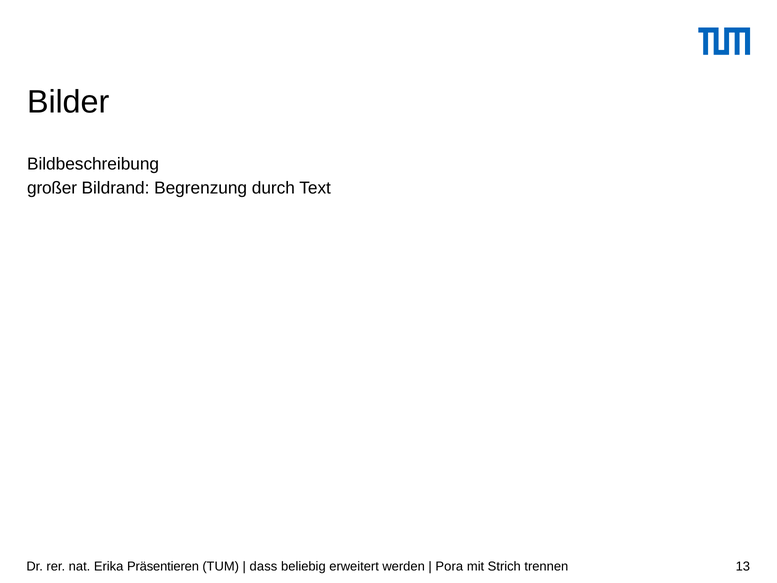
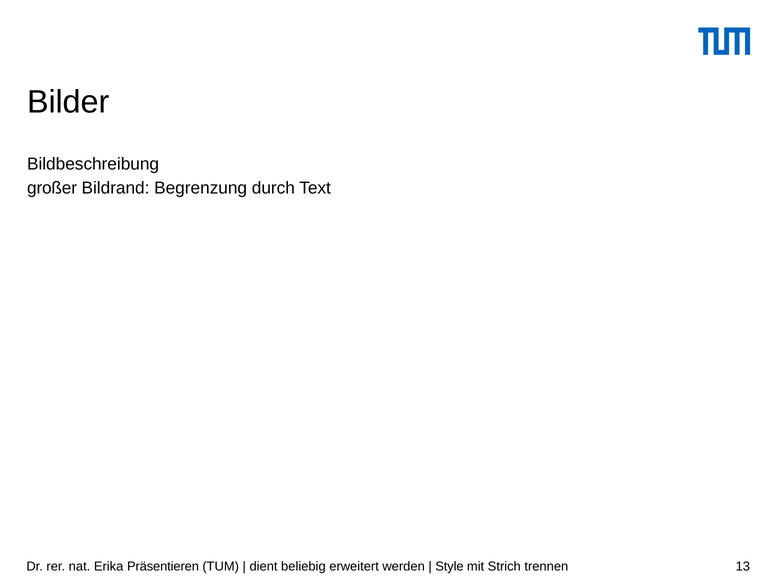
dass: dass -> dient
Pora: Pora -> Style
